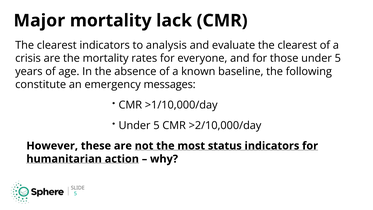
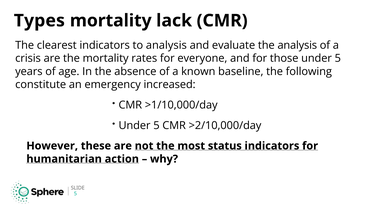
Major: Major -> Types
evaluate the clearest: clearest -> analysis
messages: messages -> increased
